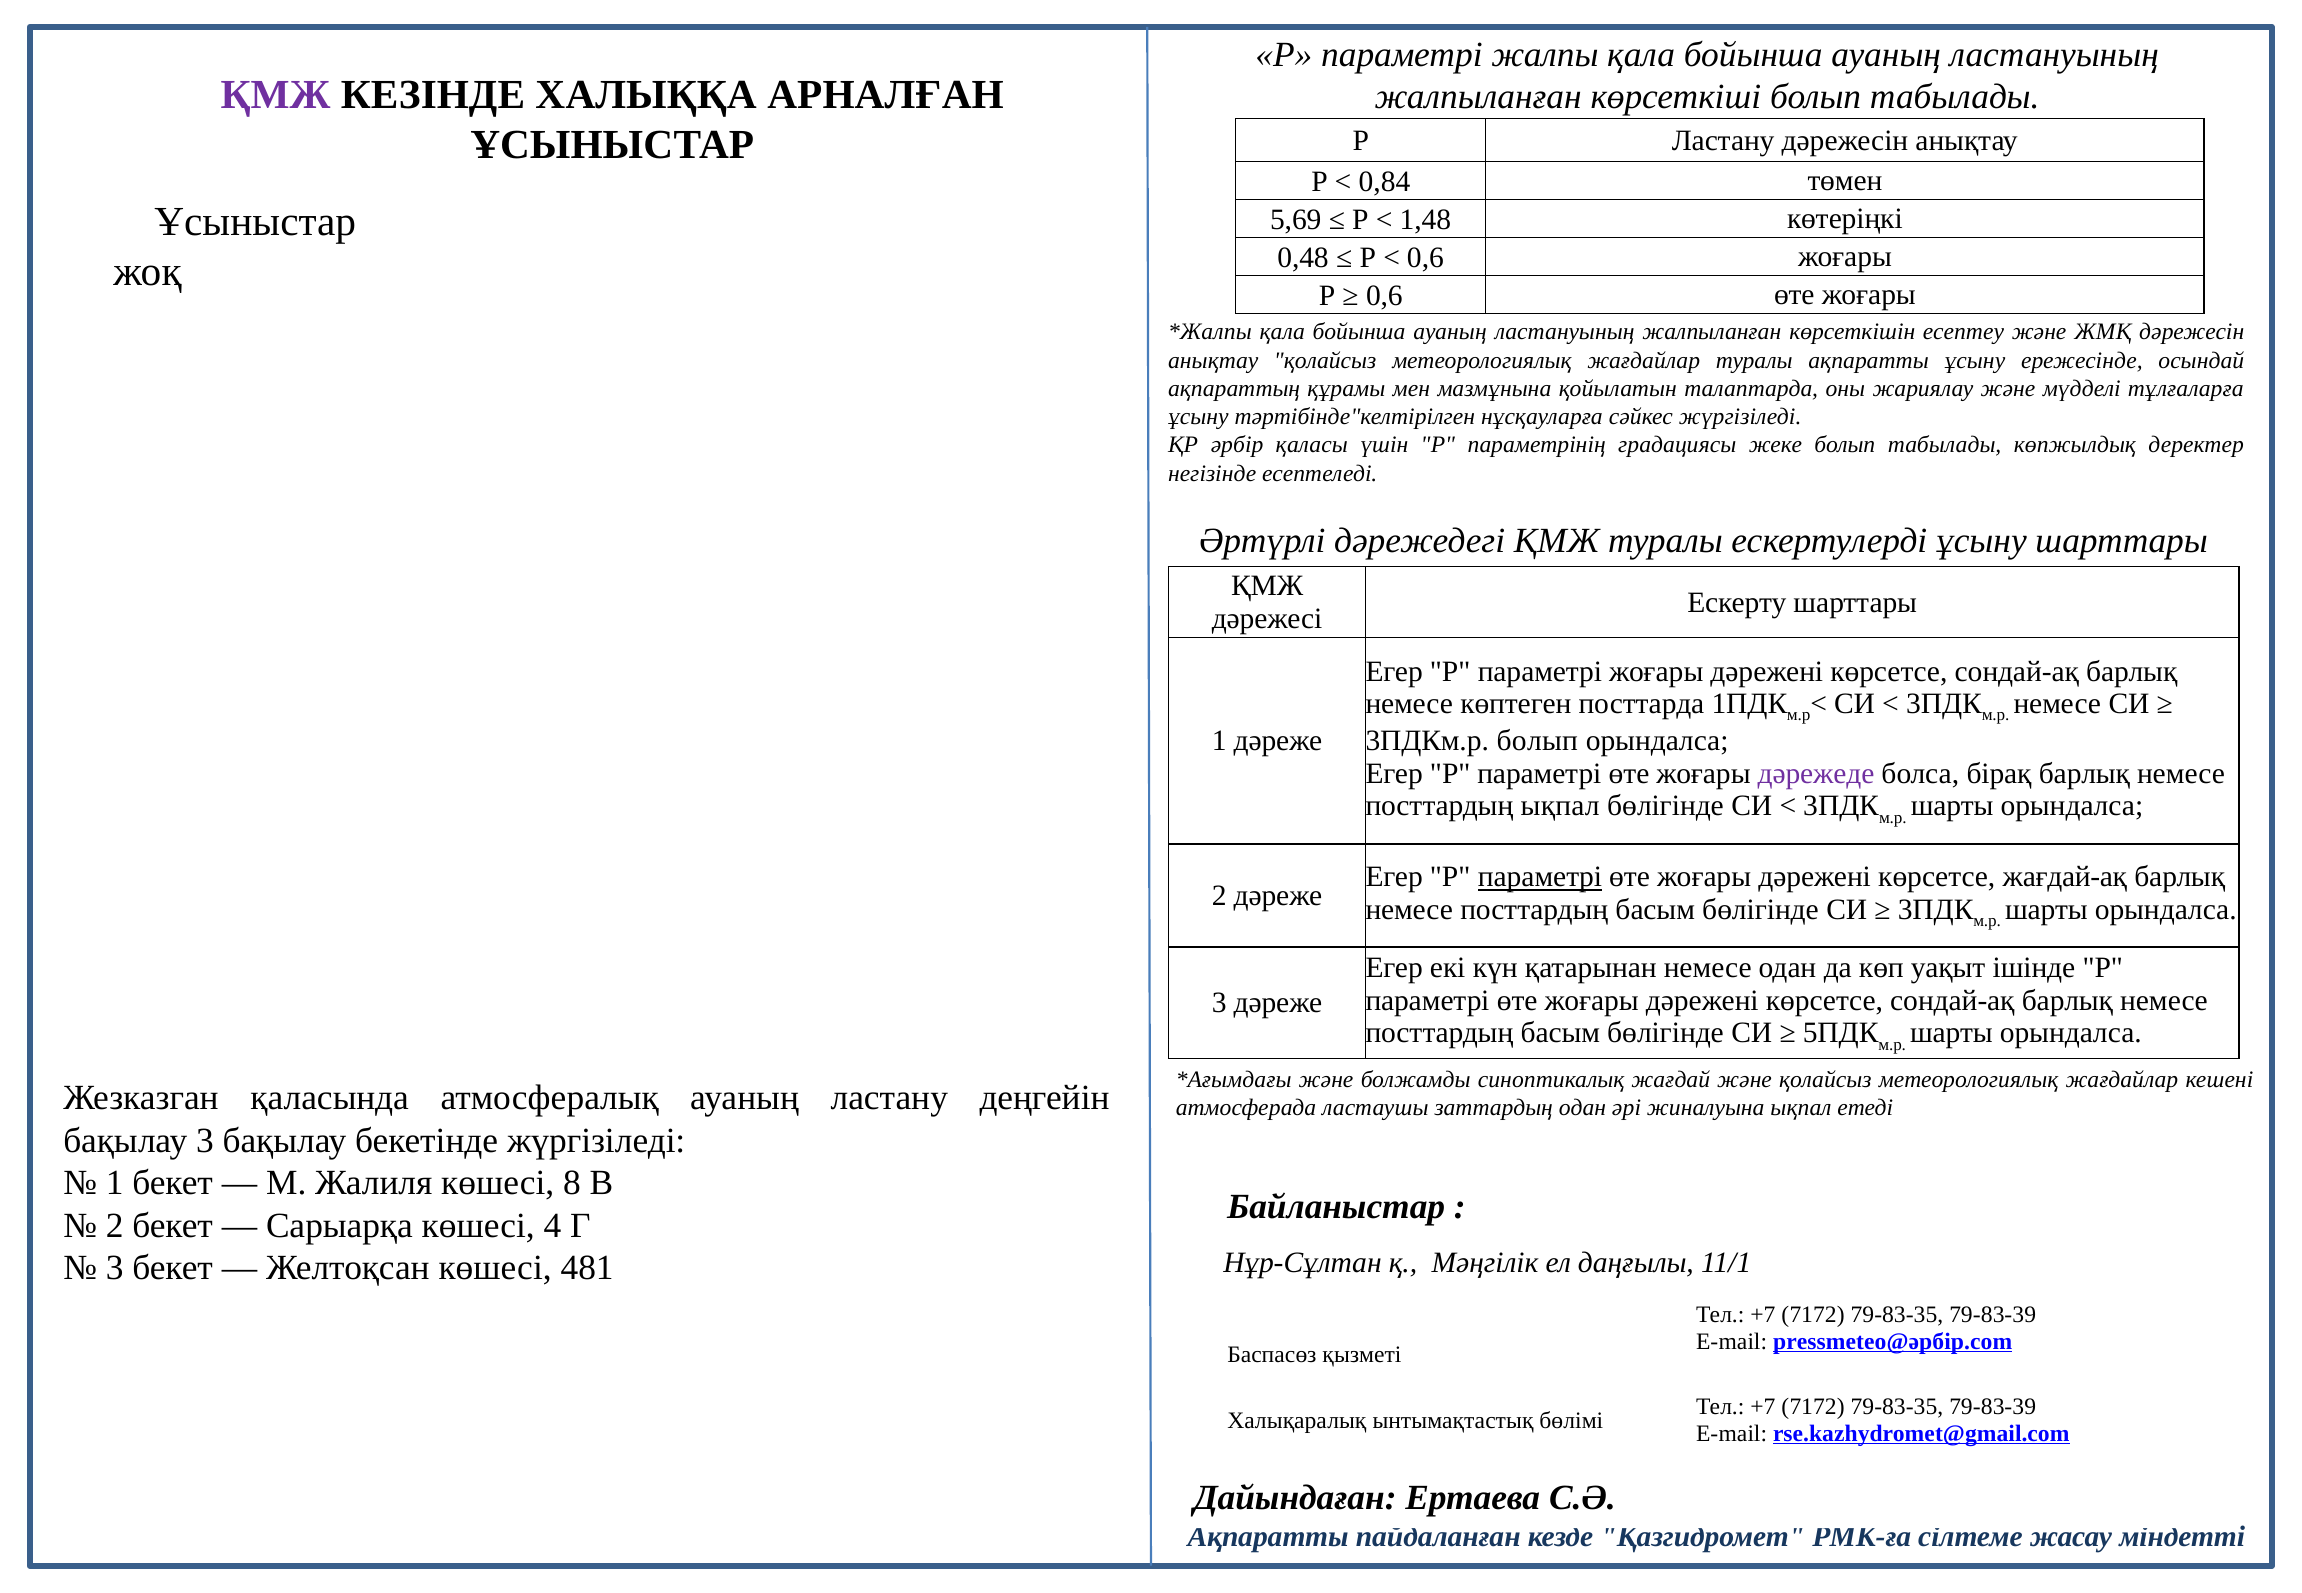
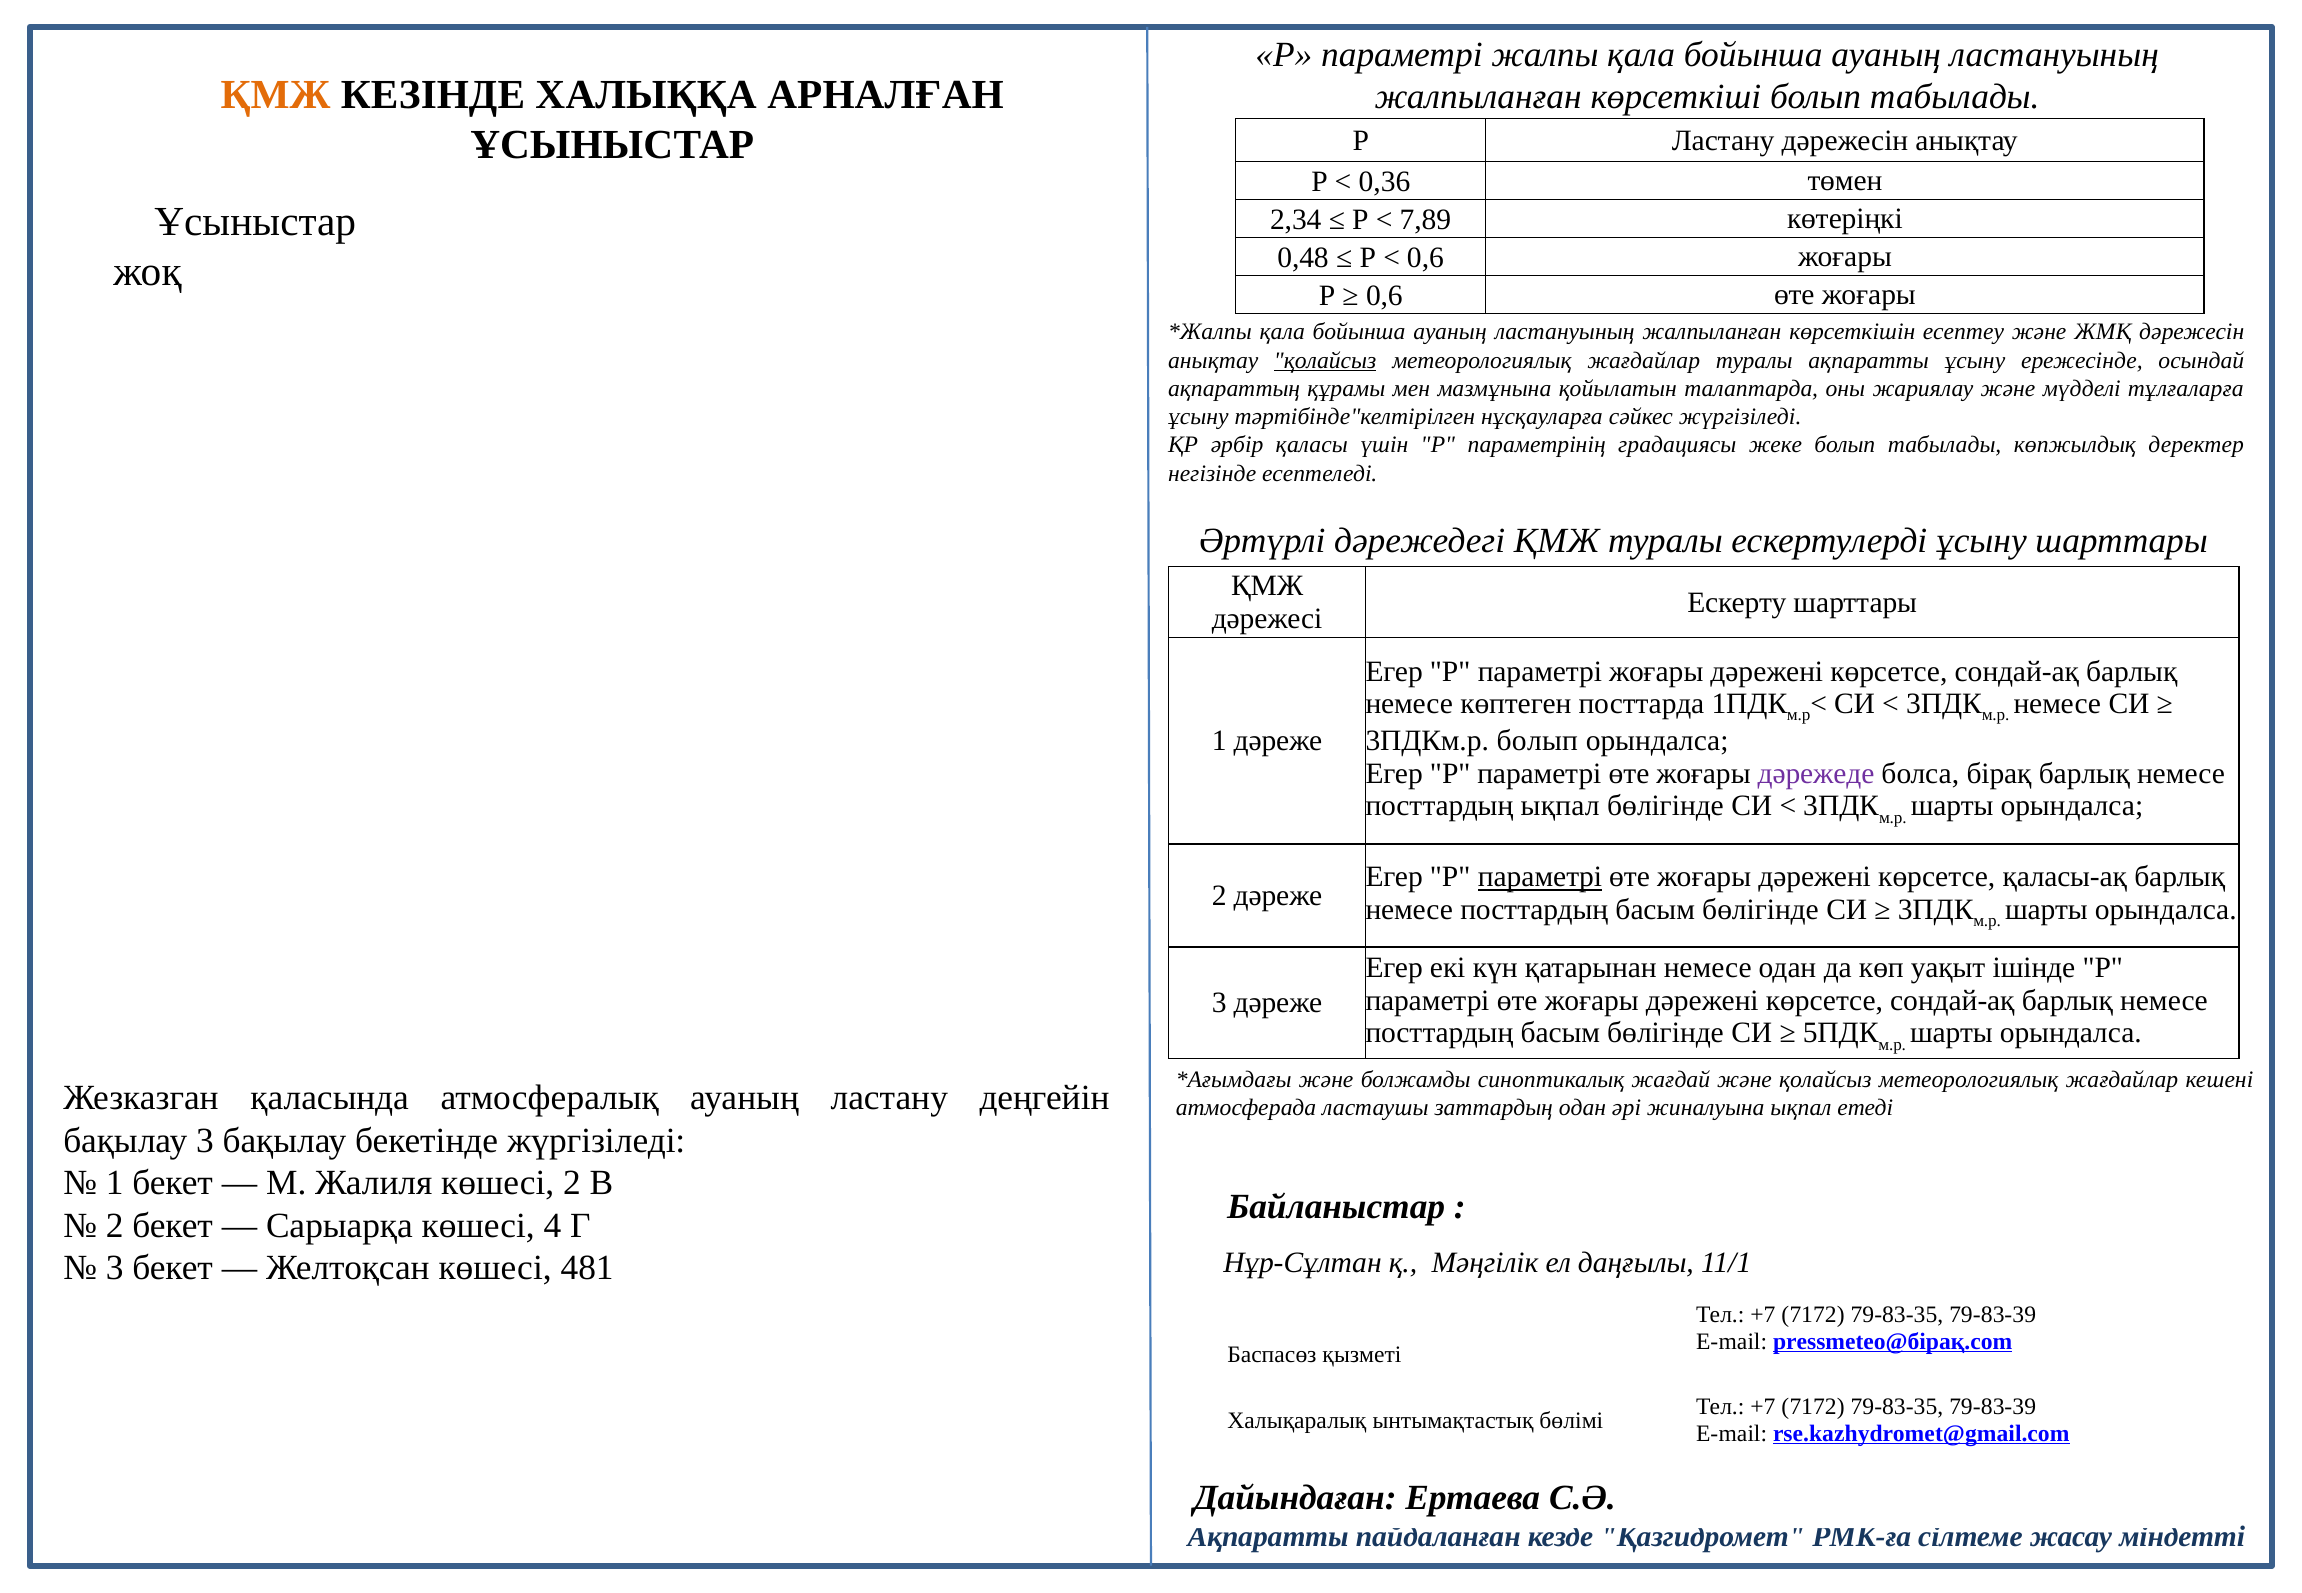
ҚМЖ at (275, 95) colour: purple -> orange
0,84: 0,84 -> 0,36
5,69: 5,69 -> 2,34
1,48: 1,48 -> 7,89
қолайсыз at (1325, 360) underline: none -> present
жағдай-ақ: жағдай-ақ -> қаласы-ақ
көшесі 8: 8 -> 2
pressmeteo@әрбір.com: pressmeteo@әрбір.com -> pressmeteo@бірақ.com
